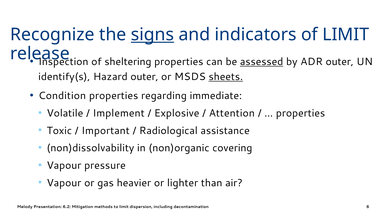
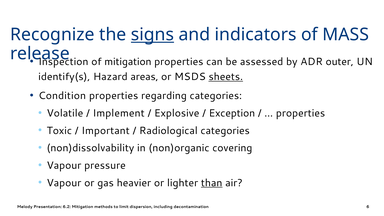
of LIMIT: LIMIT -> MASS
of sheltering: sheltering -> mitigation
assessed underline: present -> none
Hazard outer: outer -> areas
regarding immediate: immediate -> categories
Attention: Attention -> Exception
Radiological assistance: assistance -> categories
than underline: none -> present
